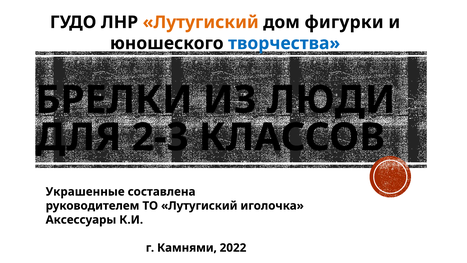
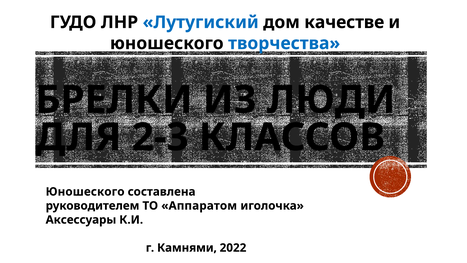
Лутугиский at (201, 22) colour: orange -> blue
фигурки: фигурки -> качестве
Украшенные at (85, 191): Украшенные -> Юношеского
ТО Лутугиский: Лутугиский -> Аппаратом
